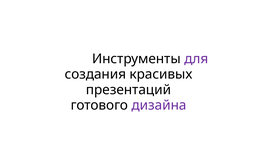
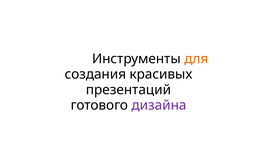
для colour: purple -> orange
